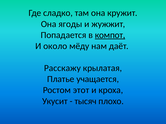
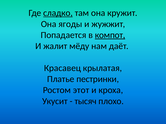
сладко underline: none -> present
около: около -> жалит
Расскажу: Расскажу -> Красавец
учащается: учащается -> пестринки
